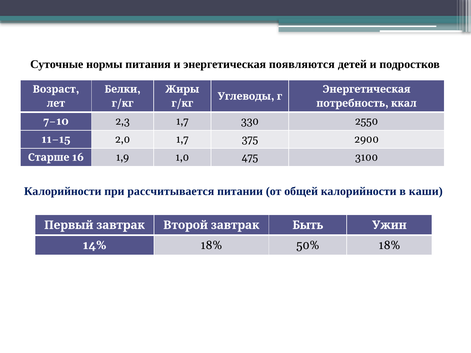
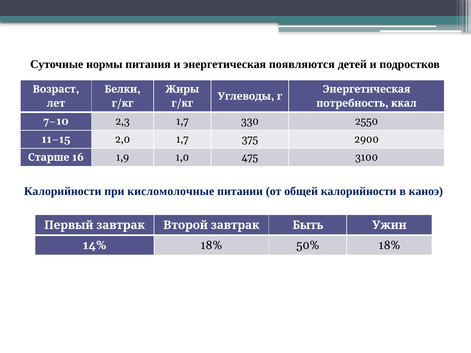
рассчитывается: рассчитывается -> кисломолочные
каши: каши -> каноэ
